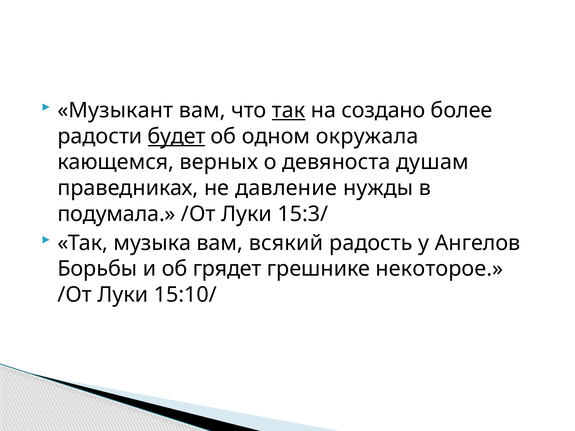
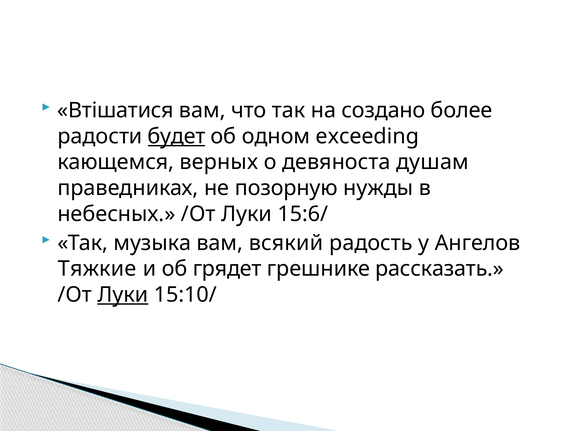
Музыкант: Музыкант -> Втішатися
так at (289, 110) underline: present -> none
окружала: окружала -> exceeding
давление: давление -> позорную
подумала: подумала -> небесных
15:3/: 15:3/ -> 15:6/
Борьбы: Борьбы -> Тяжкие
некоторое: некоторое -> рассказать
Луки at (123, 295) underline: none -> present
